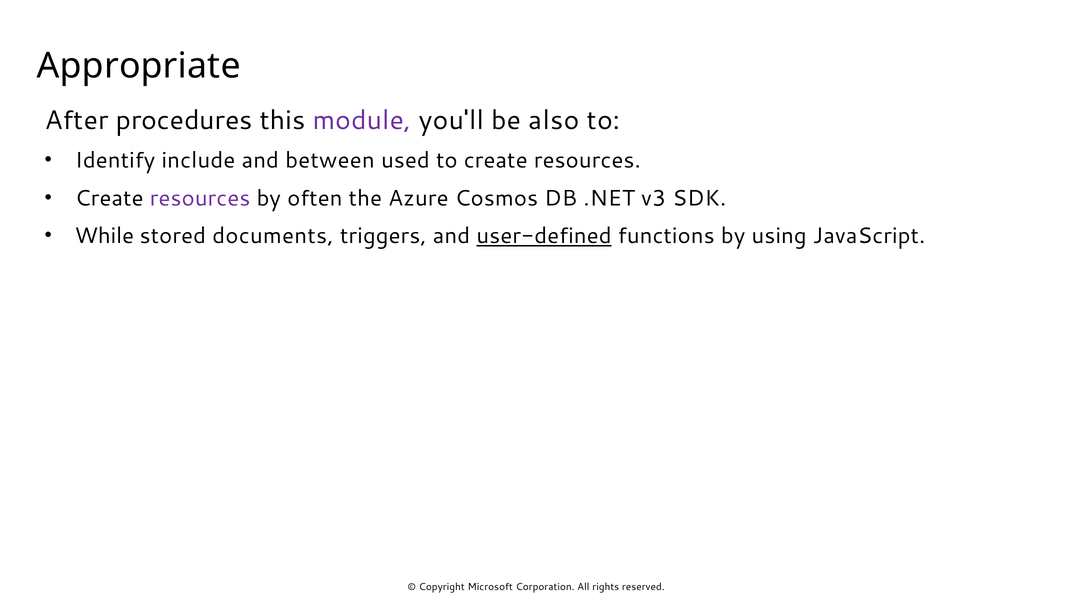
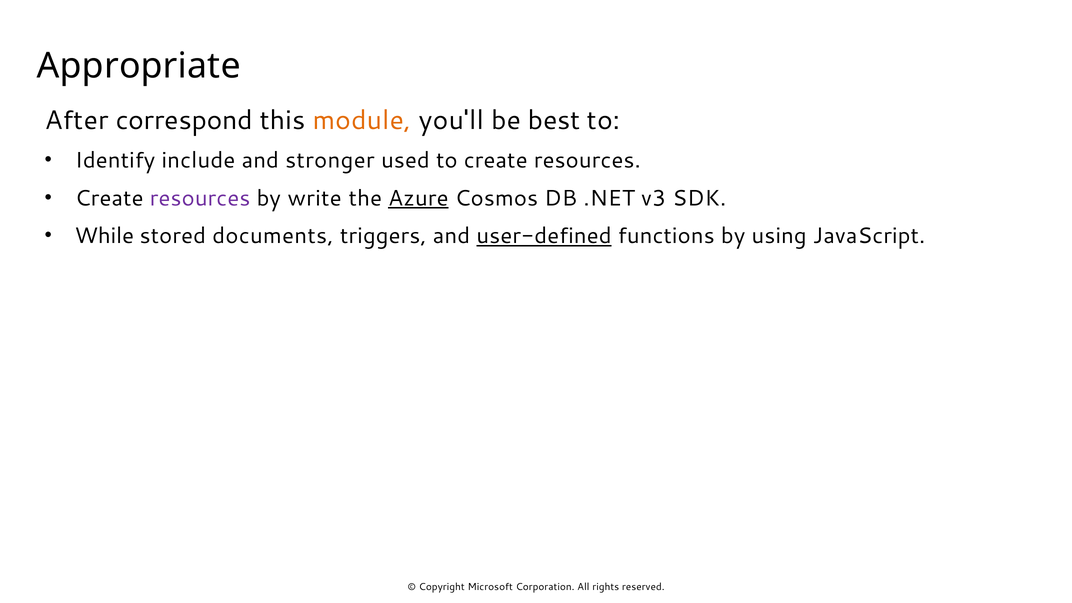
procedures: procedures -> correspond
module colour: purple -> orange
also: also -> best
between: between -> stronger
often: often -> write
Azure underline: none -> present
